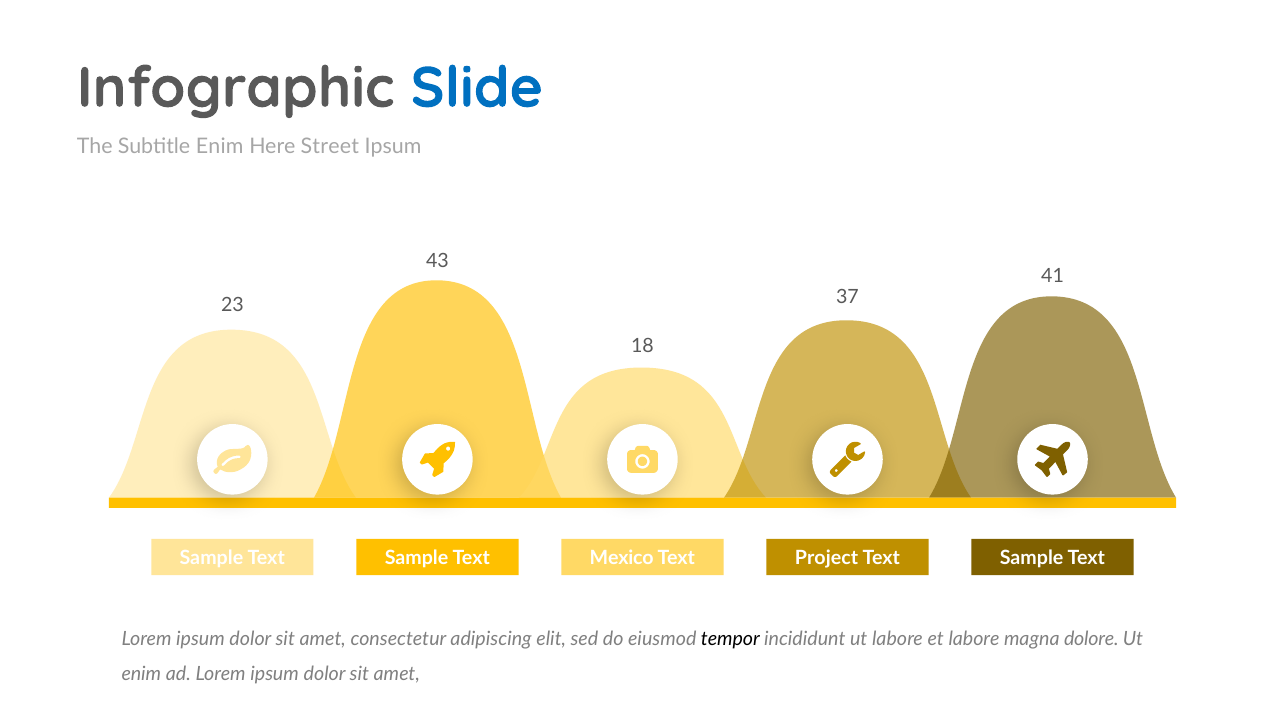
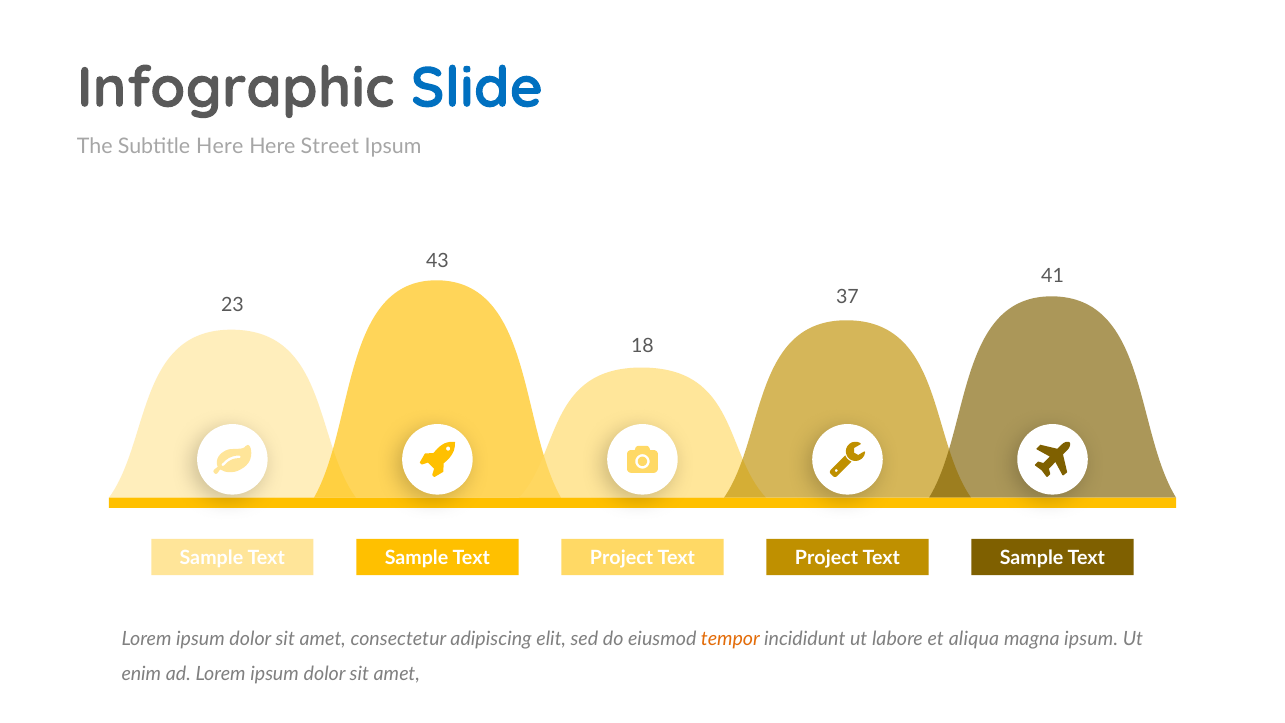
Subtitle Enim: Enim -> Here
Sample Text Mexico: Mexico -> Project
tempor colour: black -> orange
et labore: labore -> aliqua
magna dolore: dolore -> ipsum
